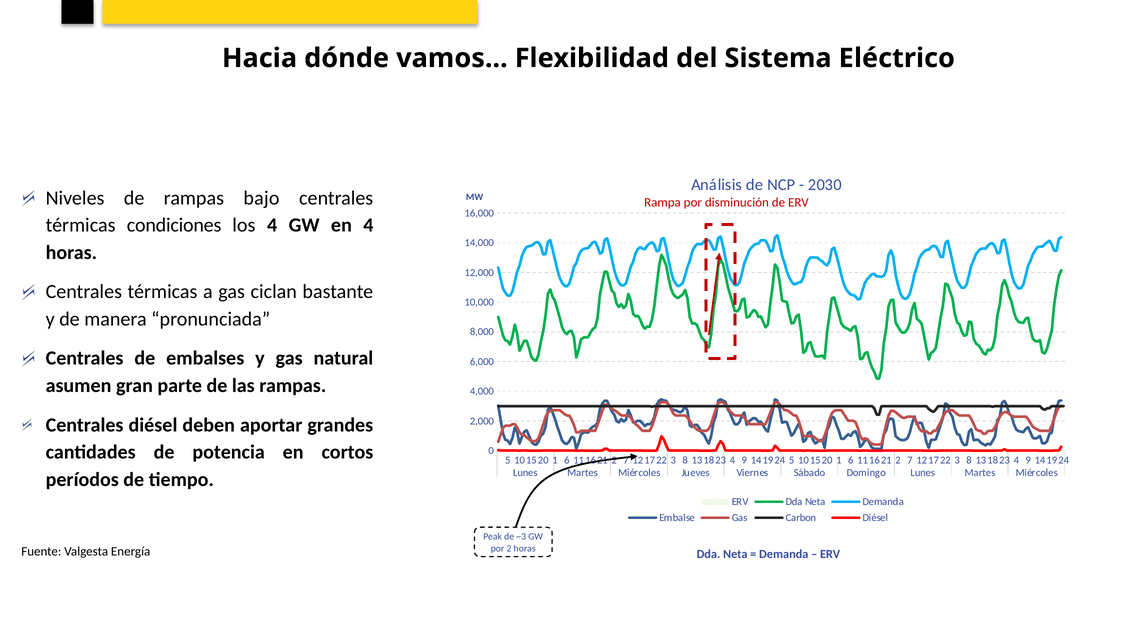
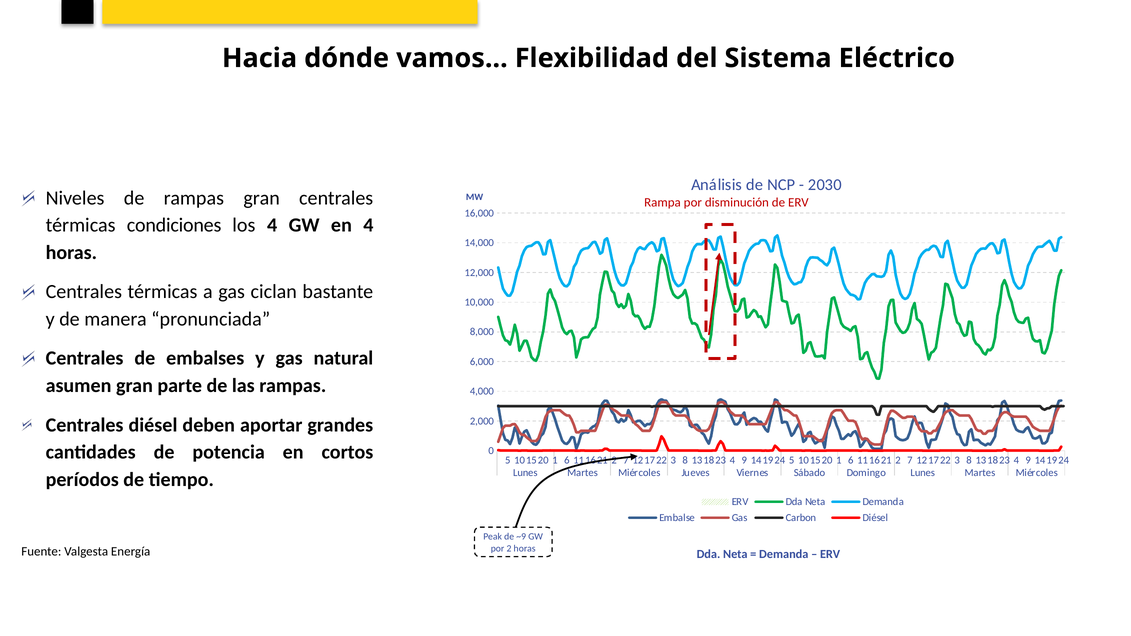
rampas bajo: bajo -> gran
~3: ~3 -> ~9
